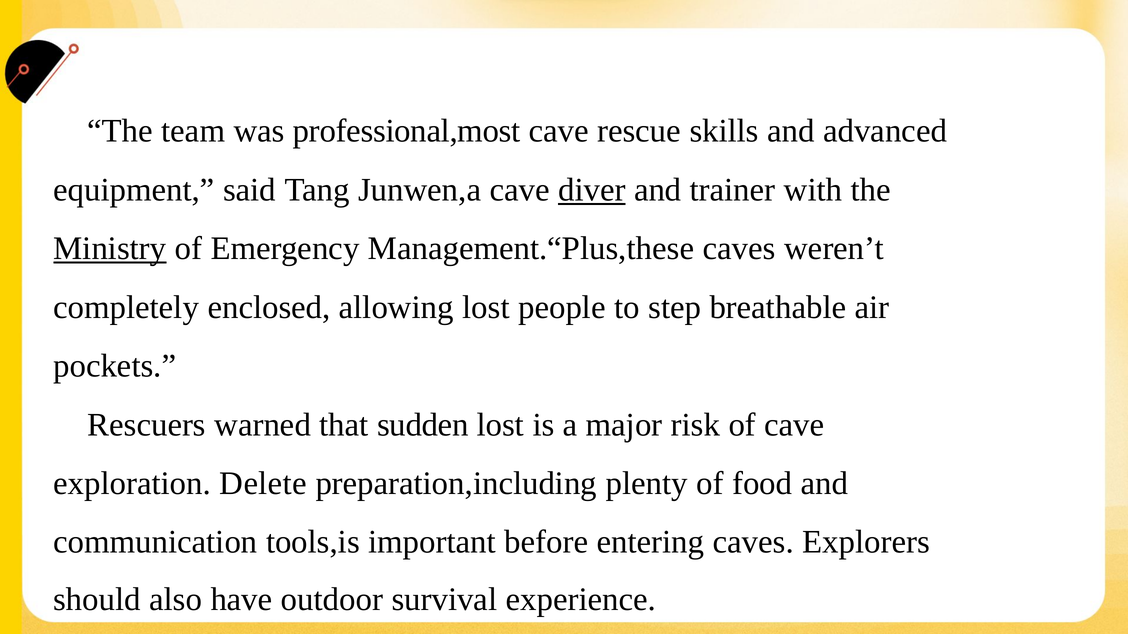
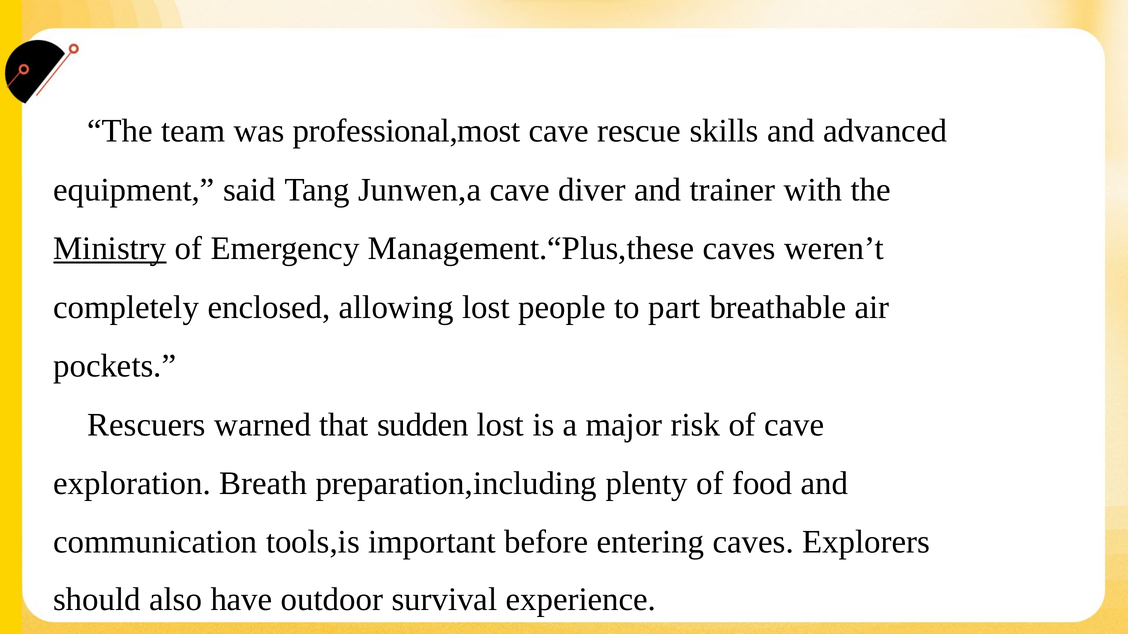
diver underline: present -> none
step: step -> part
Delete: Delete -> Breath
